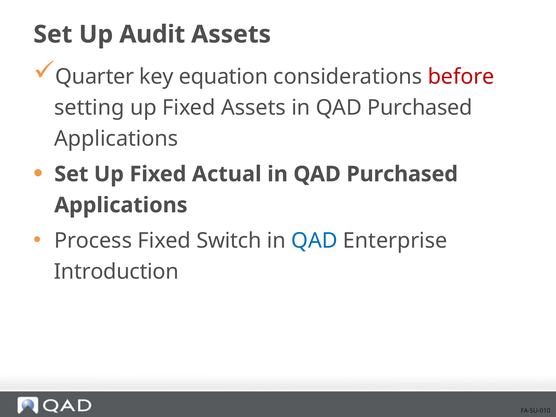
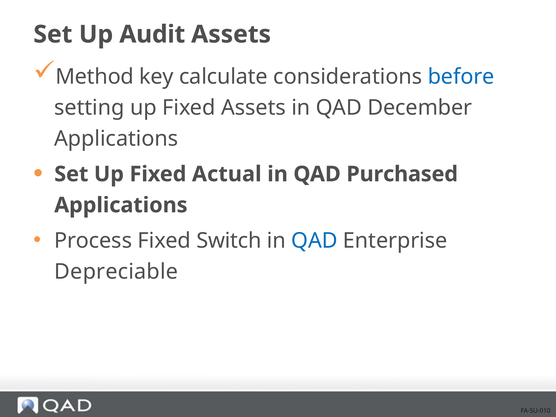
Quarter: Quarter -> Method
equation: equation -> calculate
before colour: red -> blue
Assets in QAD Purchased: Purchased -> December
Introduction: Introduction -> Depreciable
